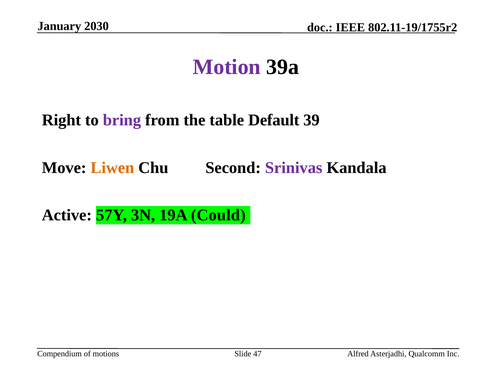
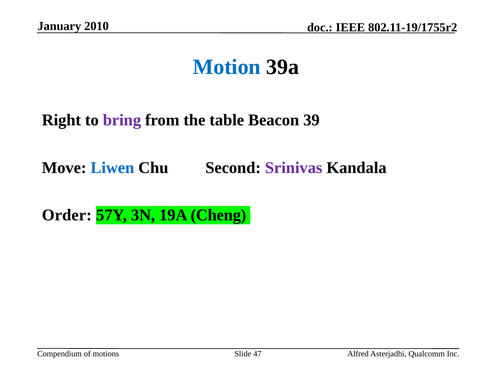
2030: 2030 -> 2010
Motion colour: purple -> blue
Default: Default -> Beacon
Liwen colour: orange -> blue
Active: Active -> Order
Could: Could -> Cheng
